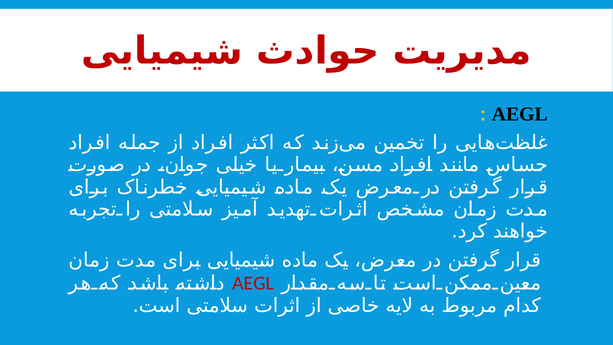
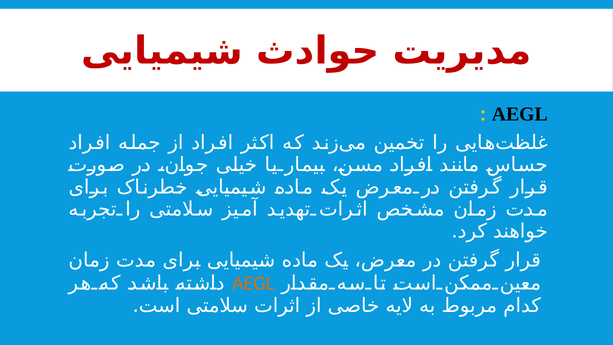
AEGL at (253, 283) colour: red -> orange
